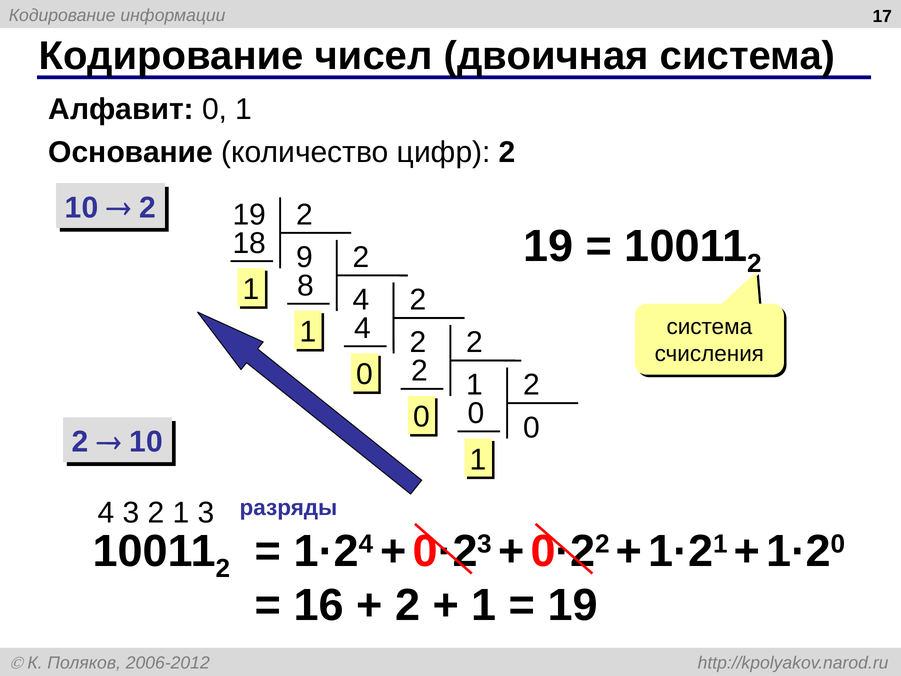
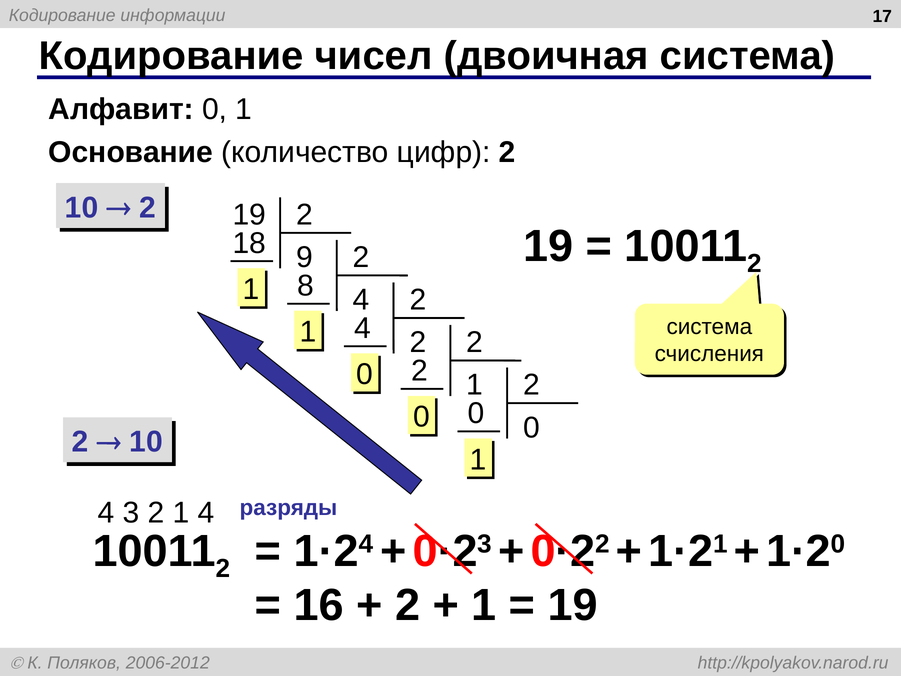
1 3: 3 -> 4
